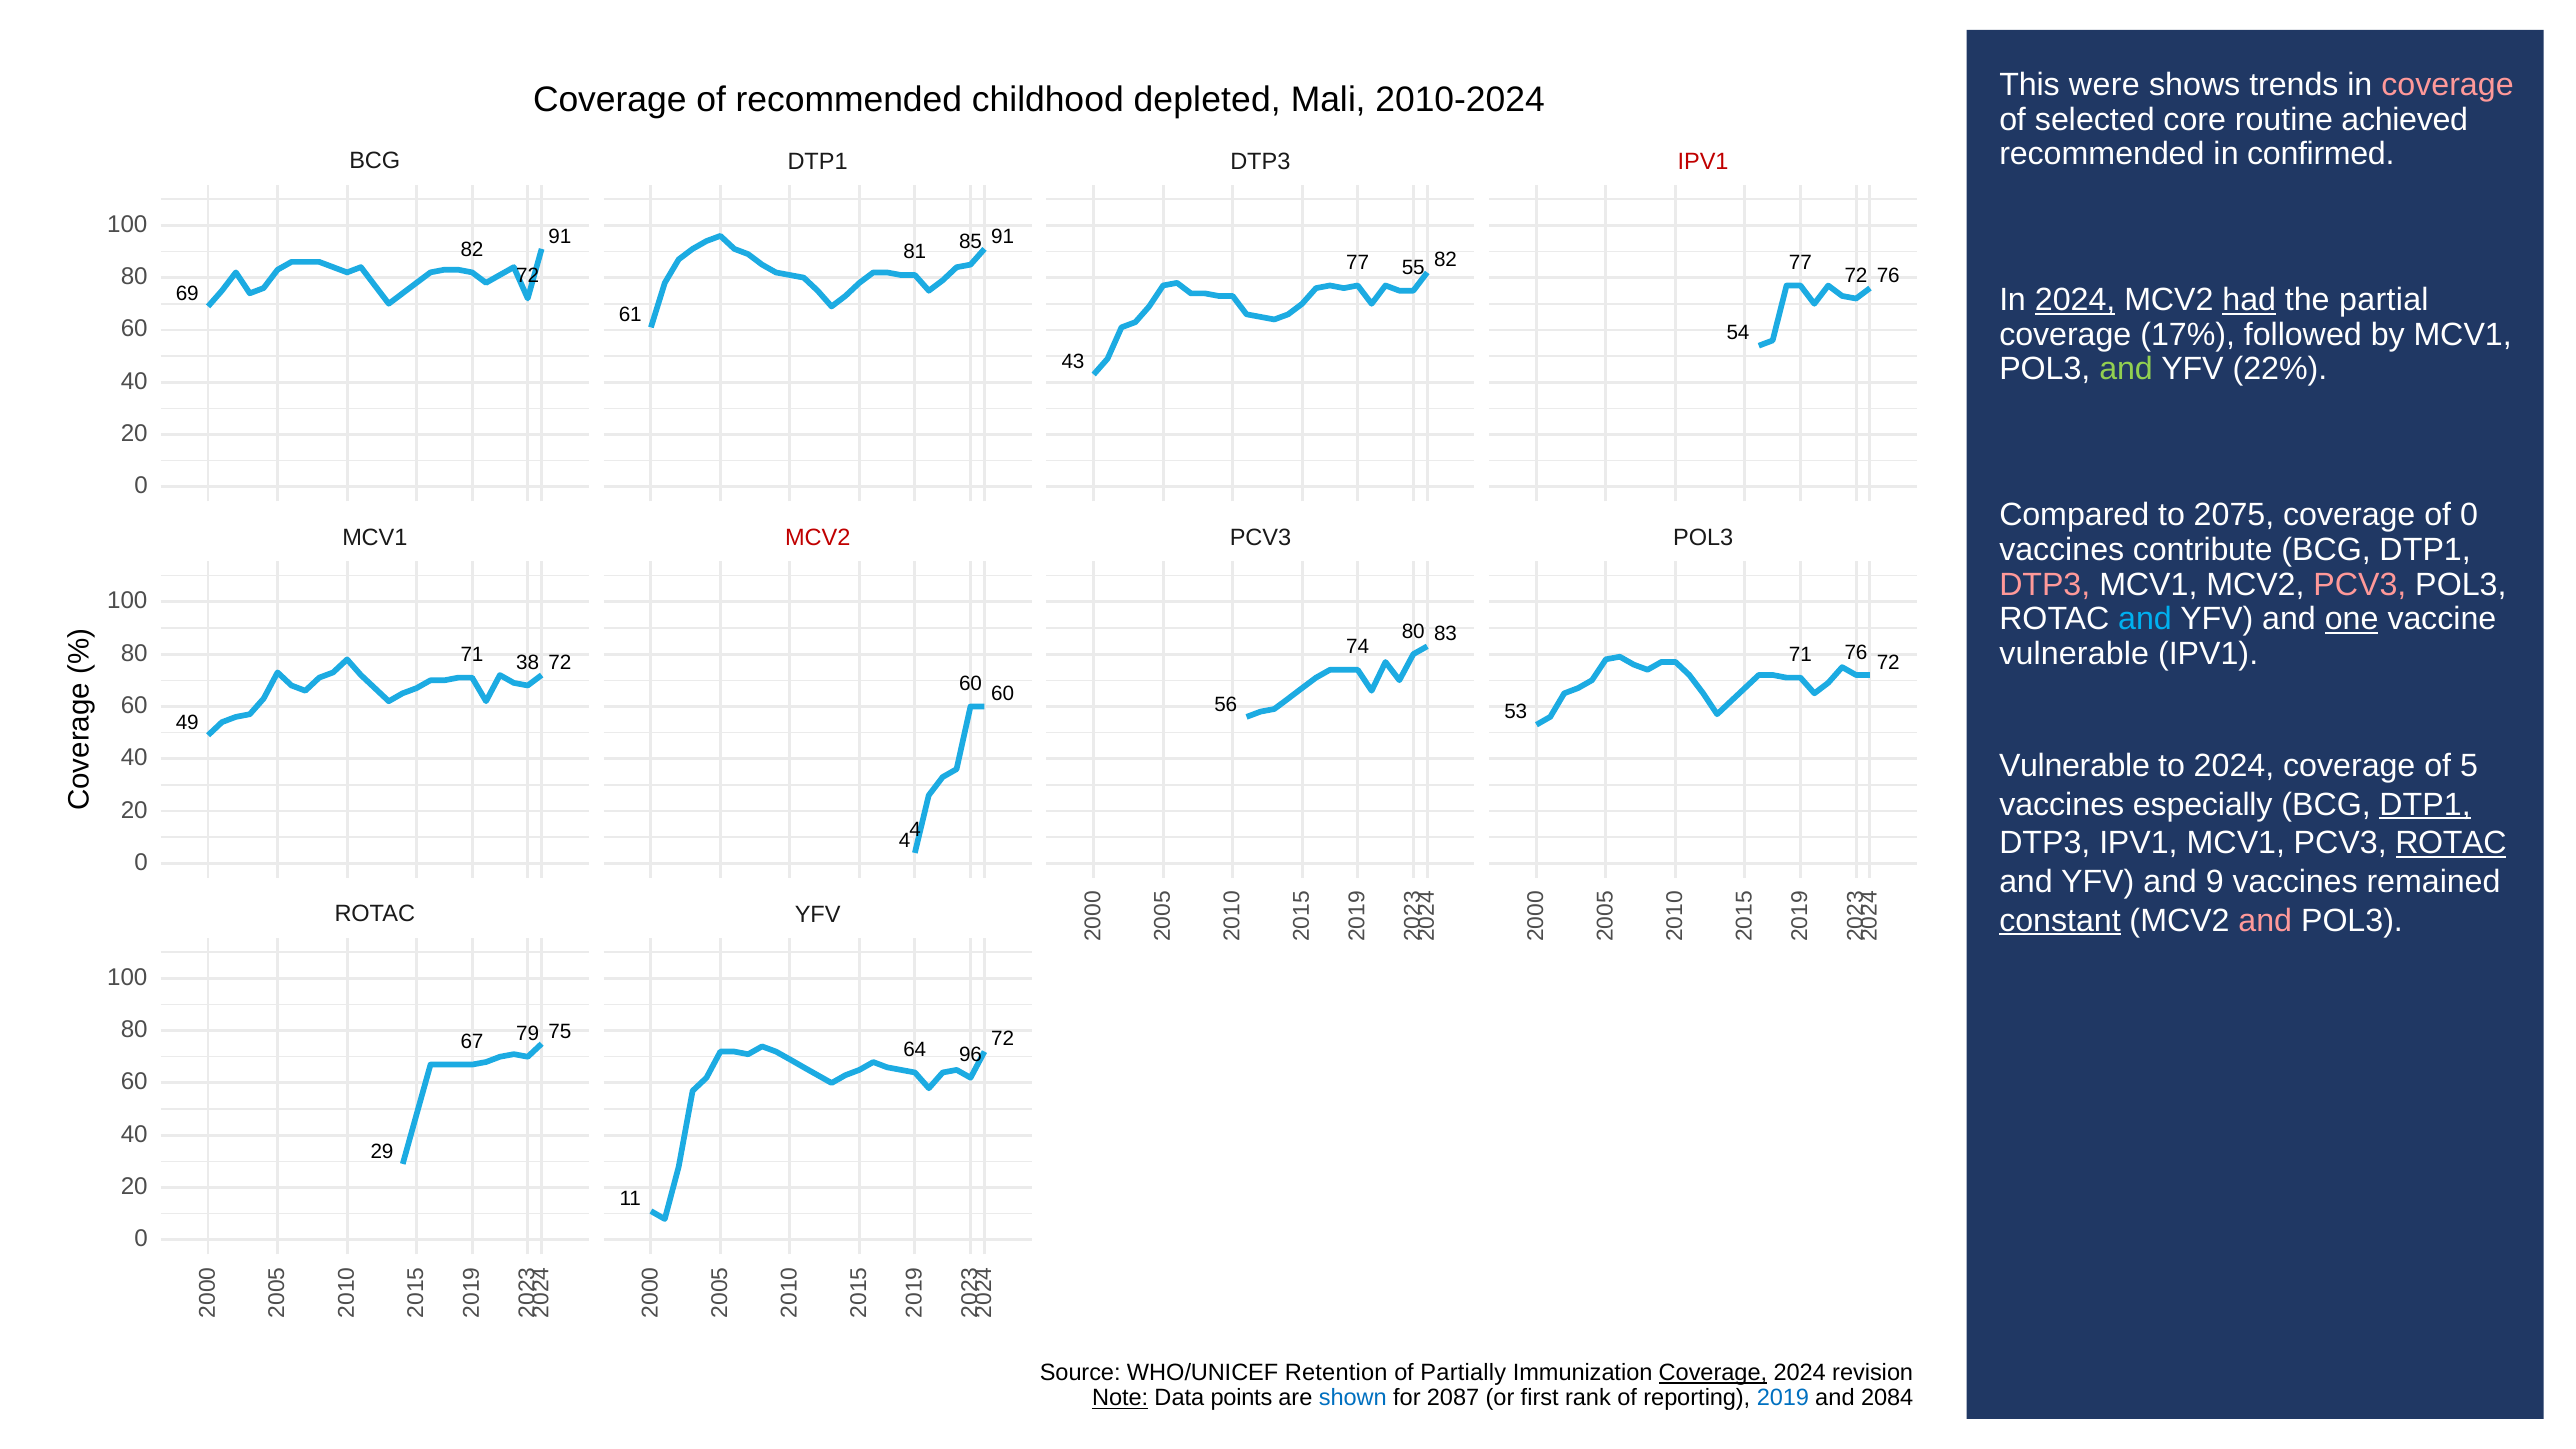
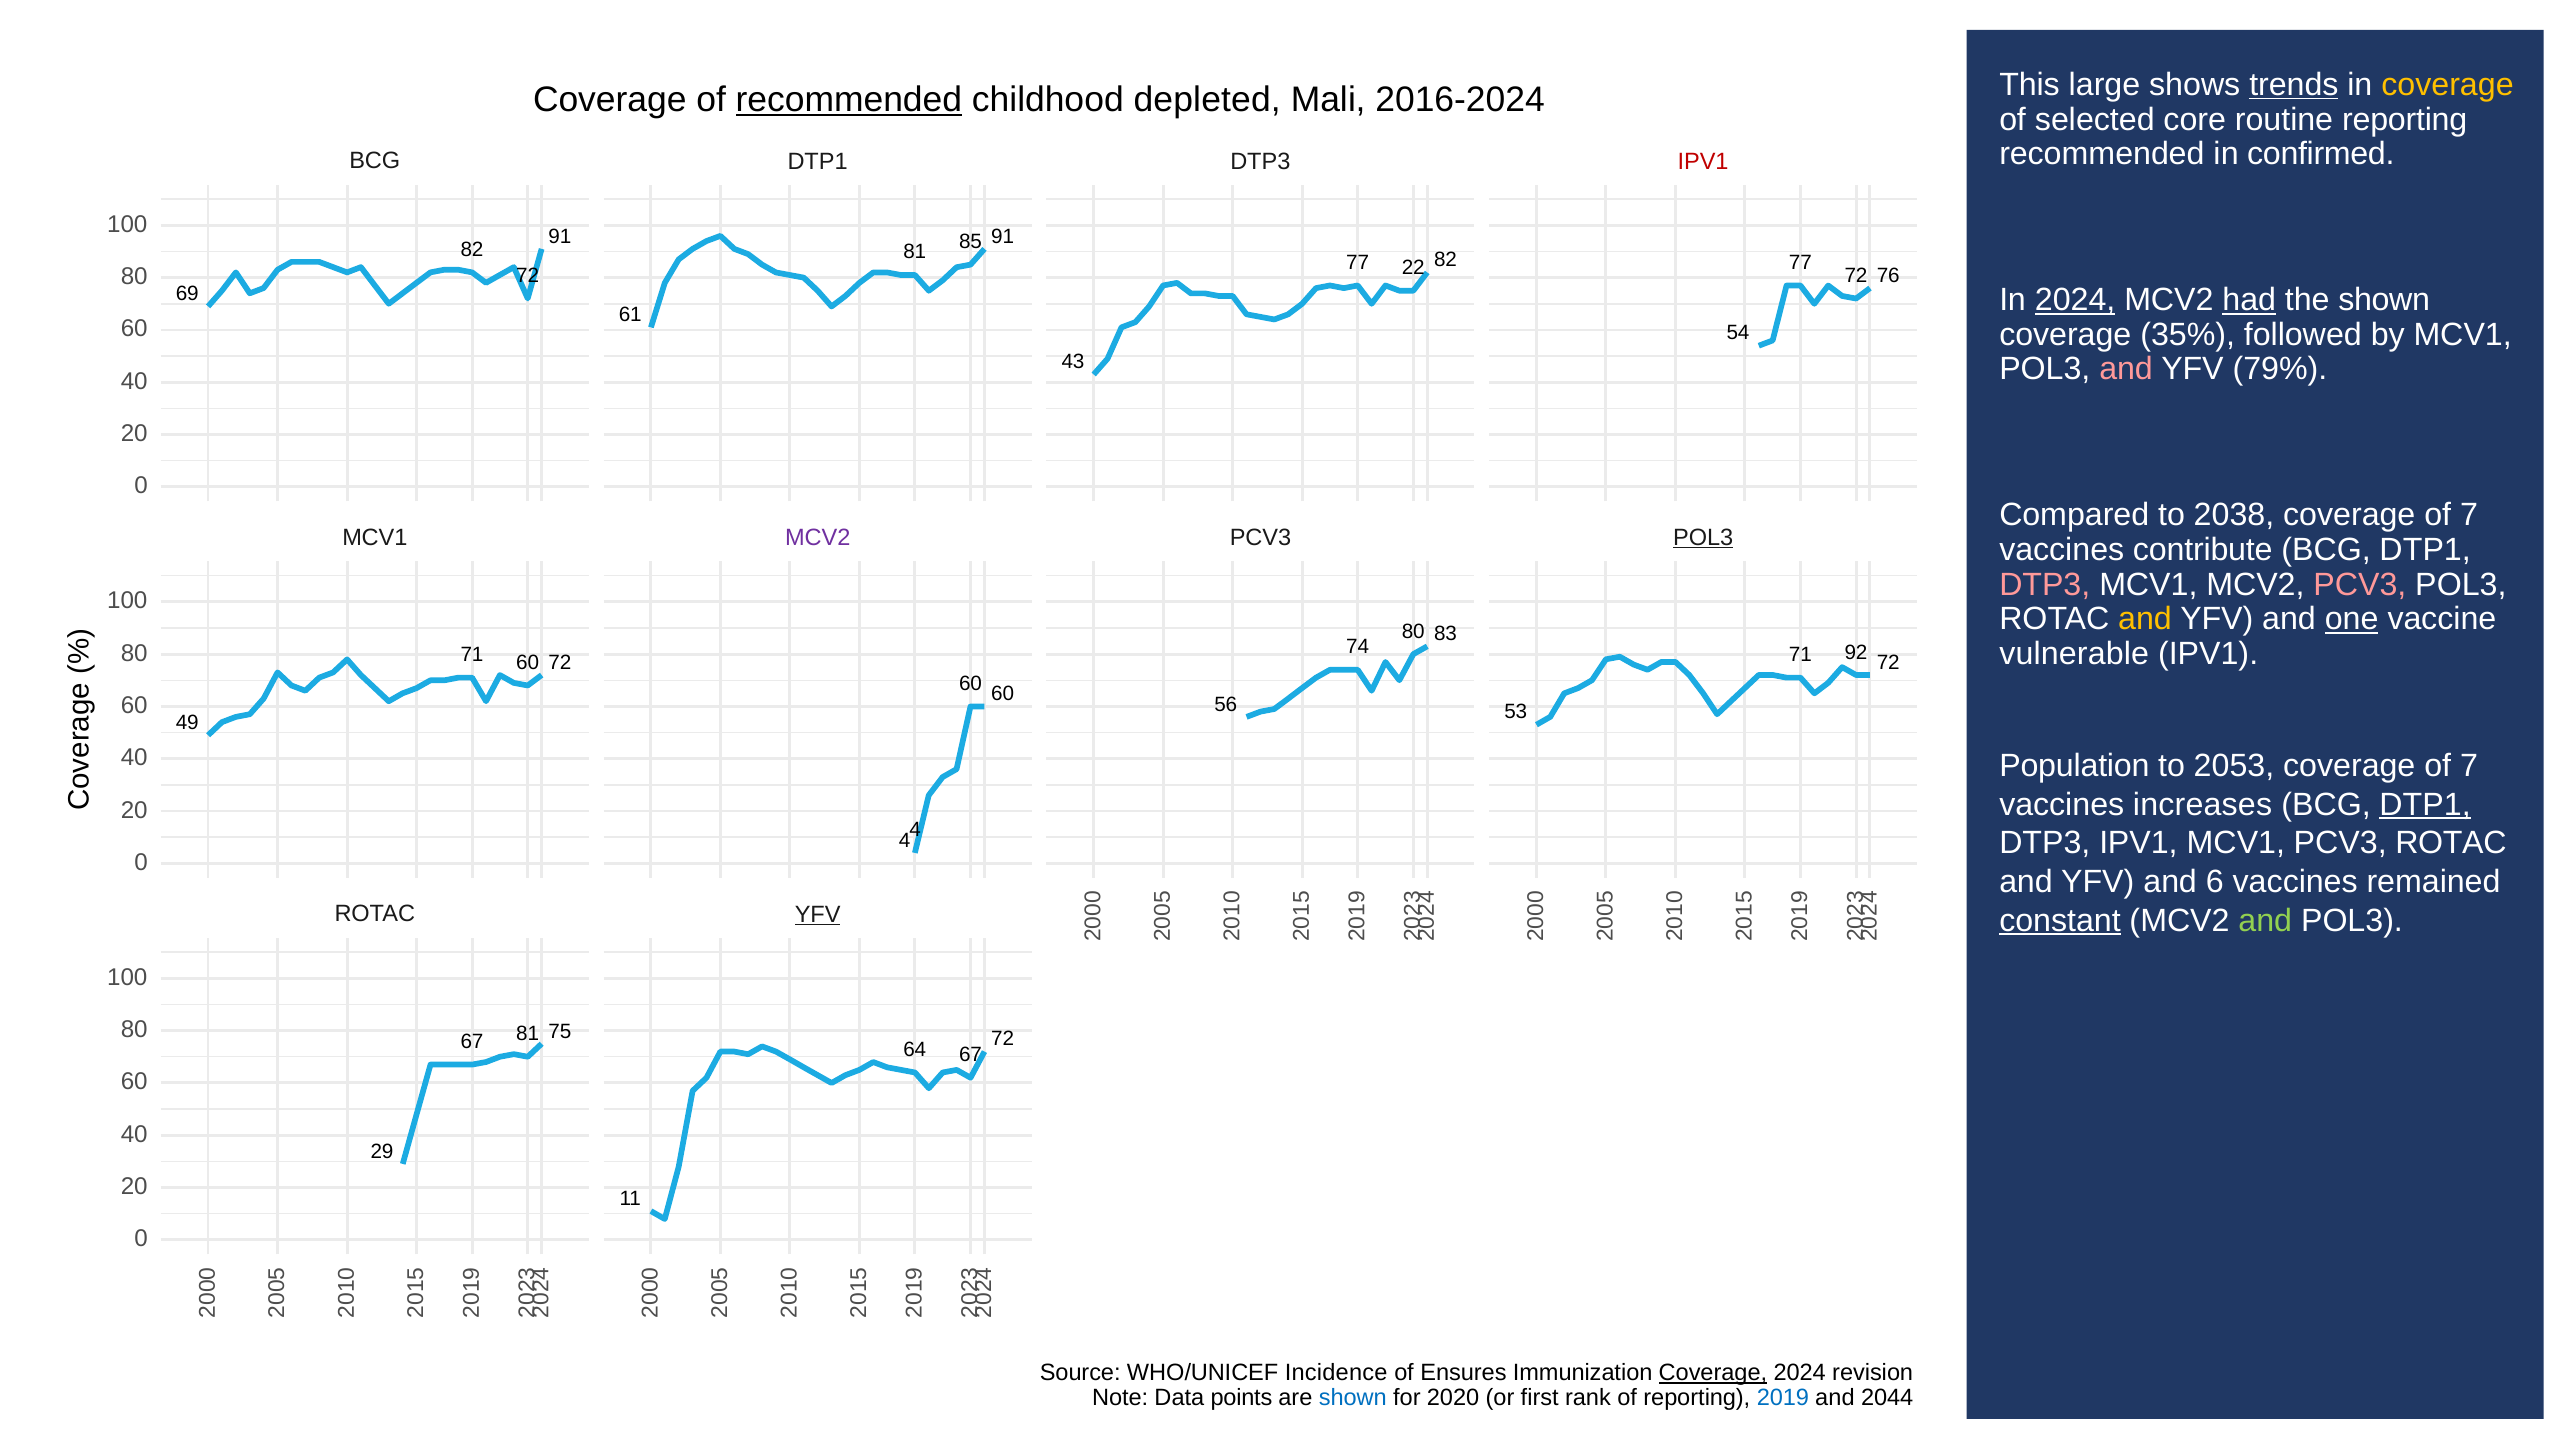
were: were -> large
trends underline: none -> present
coverage at (2447, 85) colour: pink -> yellow
recommended at (849, 100) underline: none -> present
2010-2024: 2010-2024 -> 2016-2024
routine achieved: achieved -> reporting
55: 55 -> 22
the partial: partial -> shown
17%: 17% -> 35%
and at (2126, 369) colour: light green -> pink
22%: 22% -> 79%
2075: 2075 -> 2038
0 at (2469, 515): 0 -> 7
MCV2 at (818, 538) colour: red -> purple
POL3 at (1703, 538) underline: none -> present
and at (2145, 619) colour: light blue -> yellow
71 38: 38 -> 60
71 76: 76 -> 92
Vulnerable at (2074, 766): Vulnerable -> Population
to 2024: 2024 -> 2053
5 at (2469, 766): 5 -> 7
especially: especially -> increases
ROTAC at (2451, 843) underline: present -> none
and 9: 9 -> 6
YFV at (818, 914) underline: none -> present
and at (2265, 920) colour: pink -> light green
67 79: 79 -> 81
64 96: 96 -> 67
Retention: Retention -> Incidence
Partially: Partially -> Ensures
Note underline: present -> none
2087: 2087 -> 2020
2084: 2084 -> 2044
